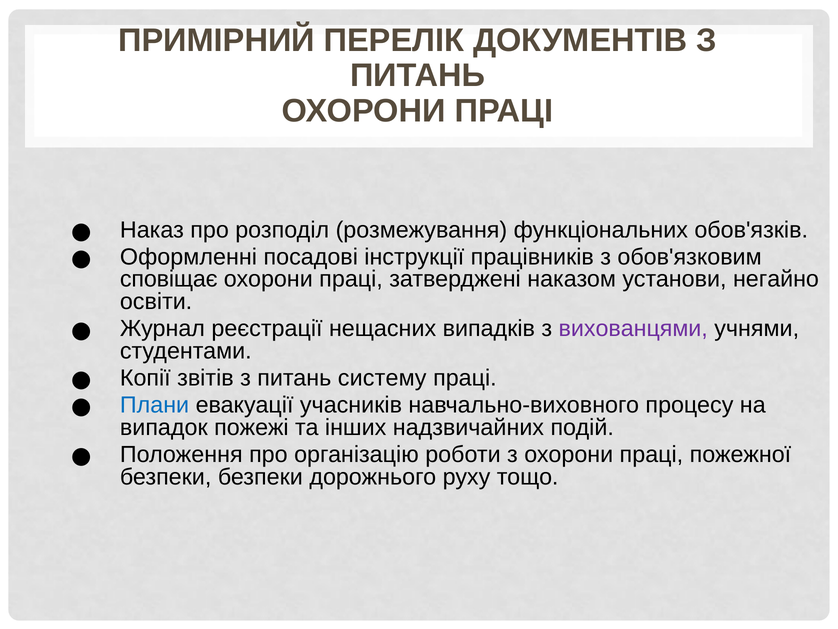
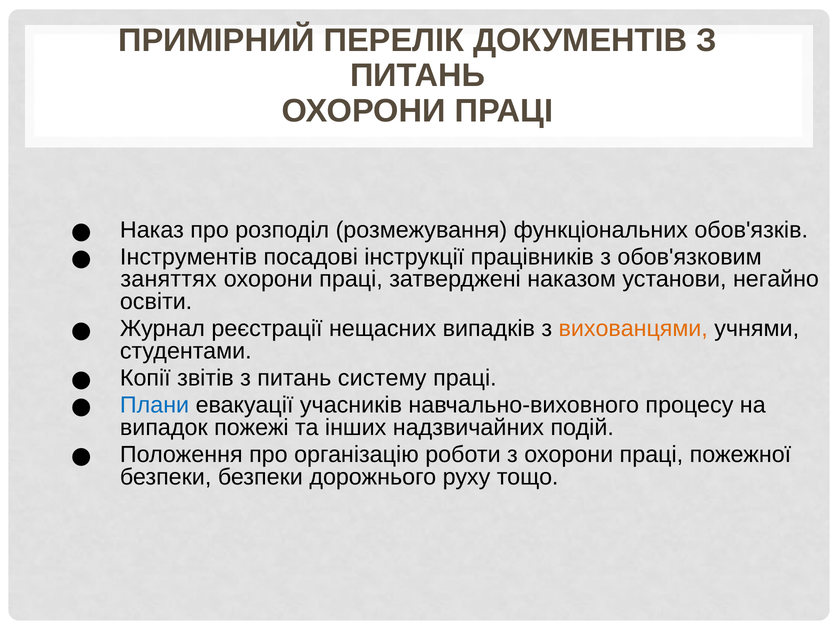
Оформленні: Оформленні -> Інструментів
сповіщає: сповіщає -> заняттях
вихованцями colour: purple -> orange
